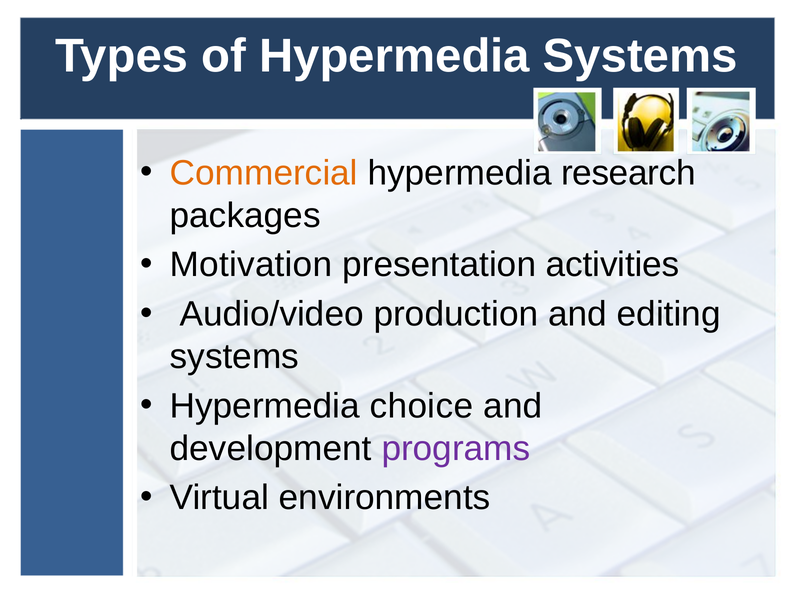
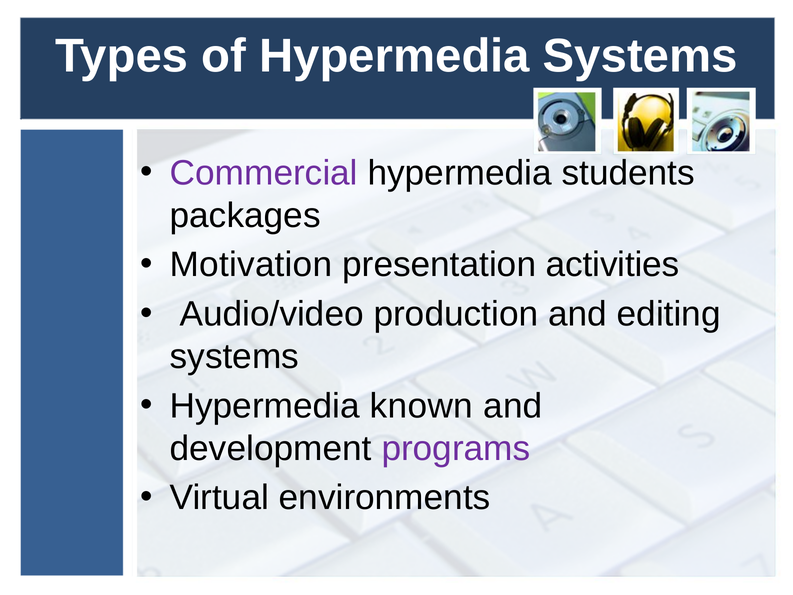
Commercial colour: orange -> purple
research: research -> students
choice: choice -> known
